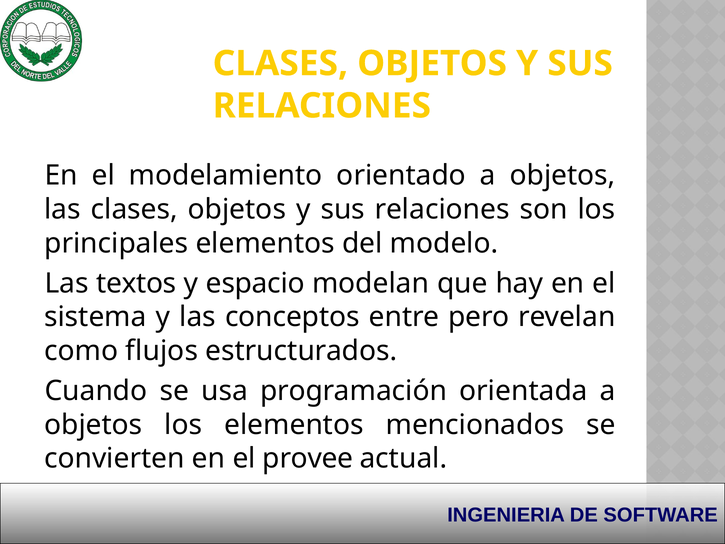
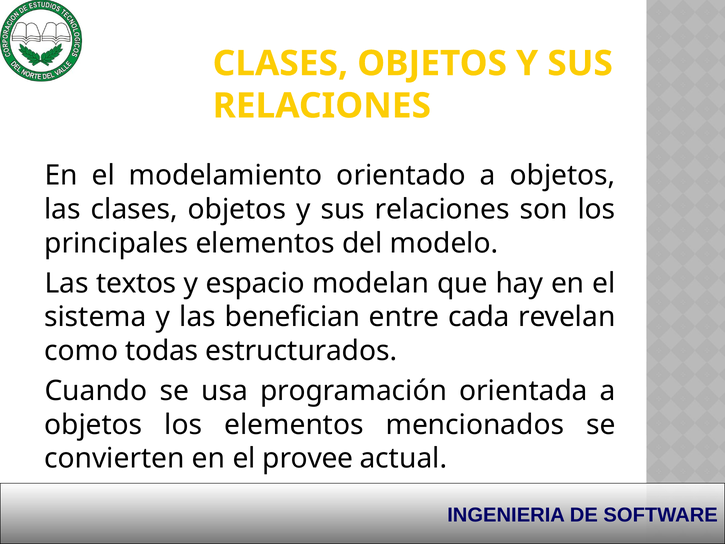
conceptos: conceptos -> benefician
pero: pero -> cada
flujos: flujos -> todas
